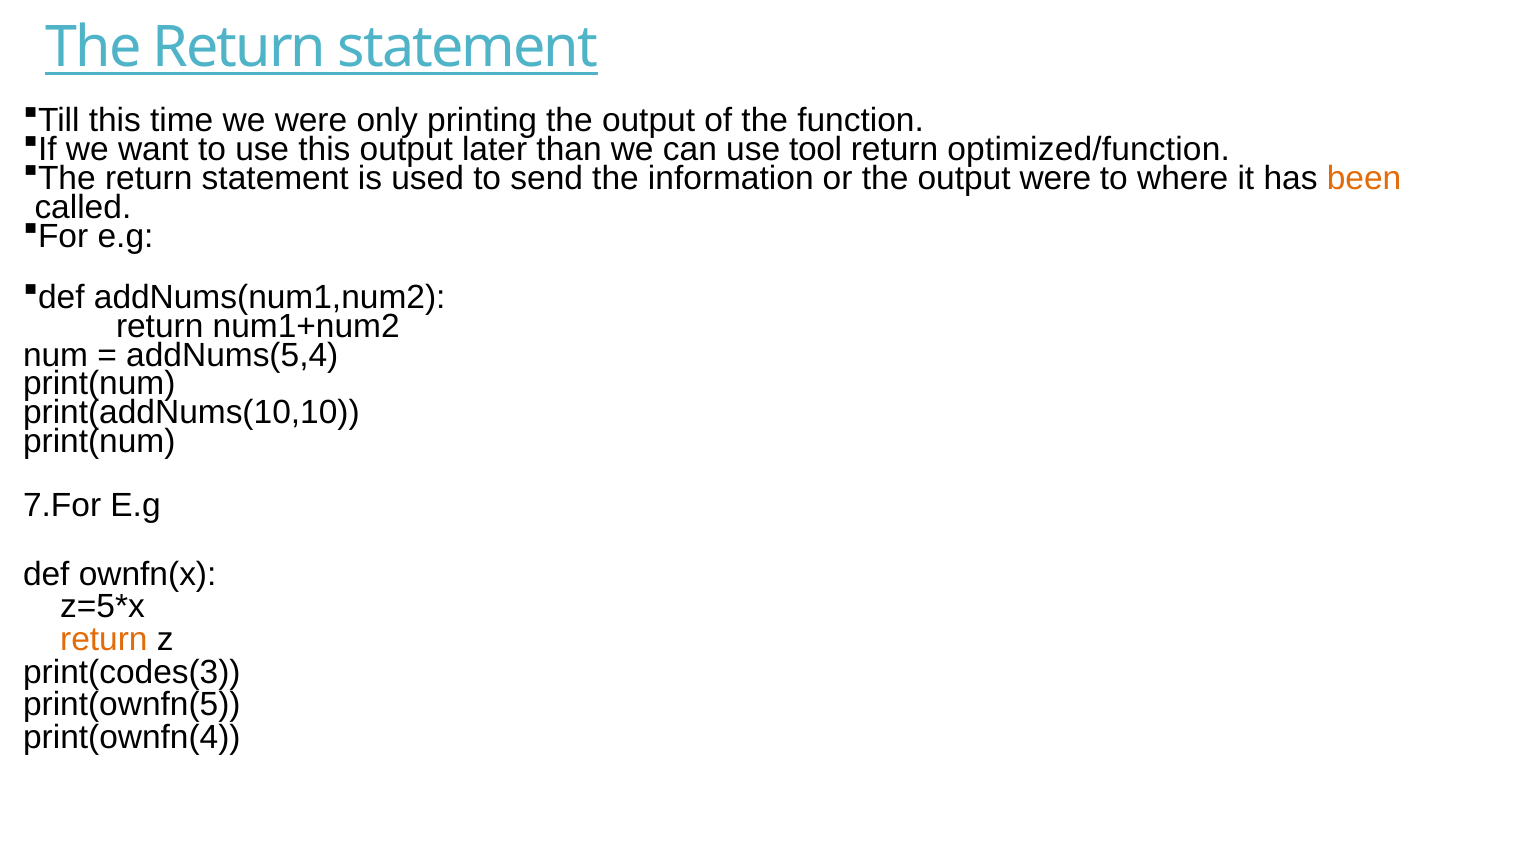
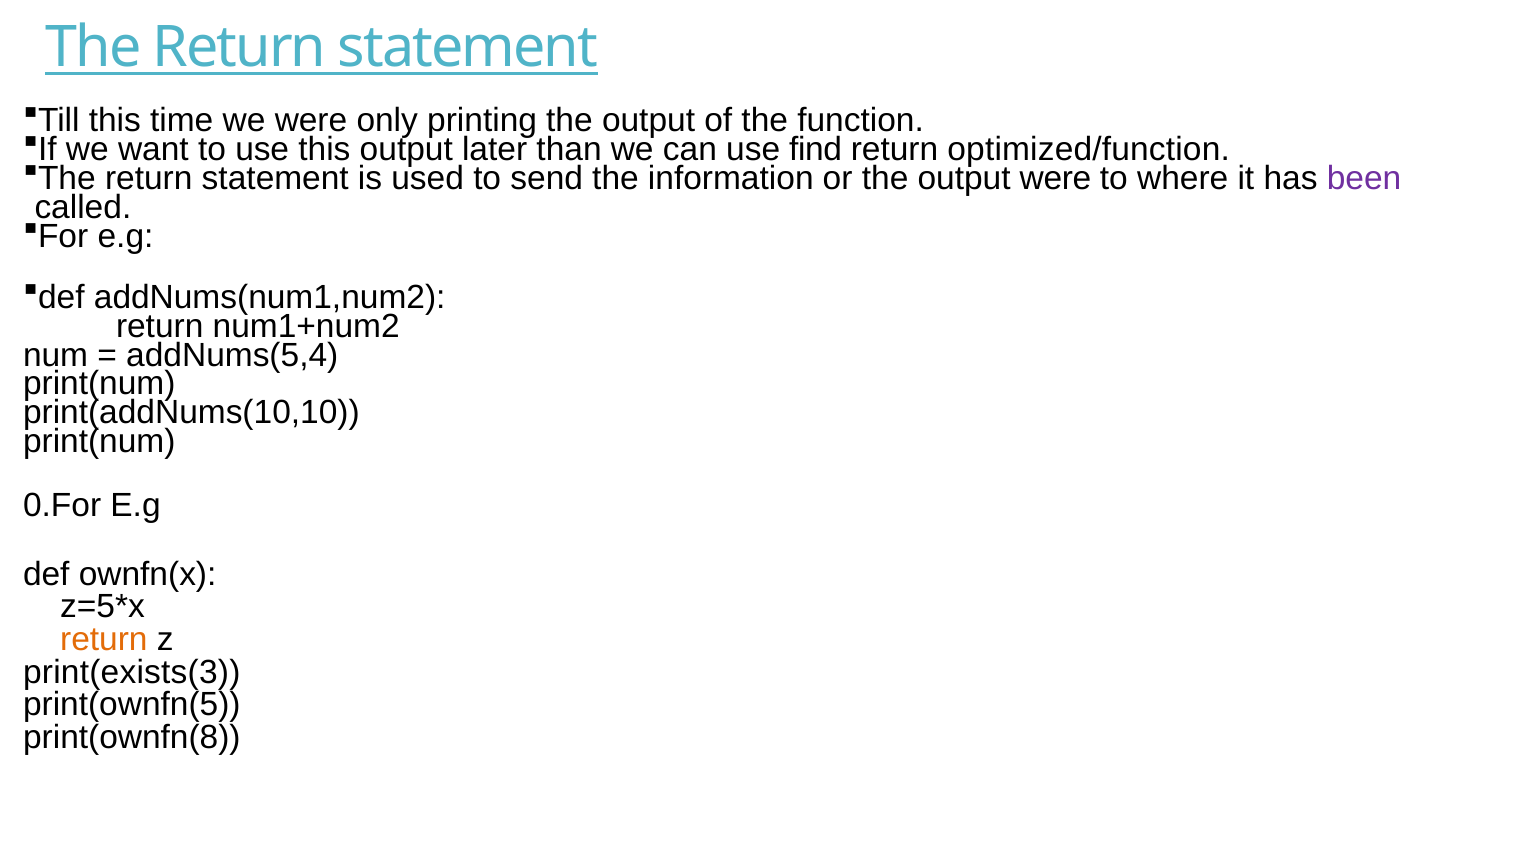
tool: tool -> find
been colour: orange -> purple
7.For: 7.For -> 0.For
print(codes(3: print(codes(3 -> print(exists(3
print(ownfn(4: print(ownfn(4 -> print(ownfn(8
